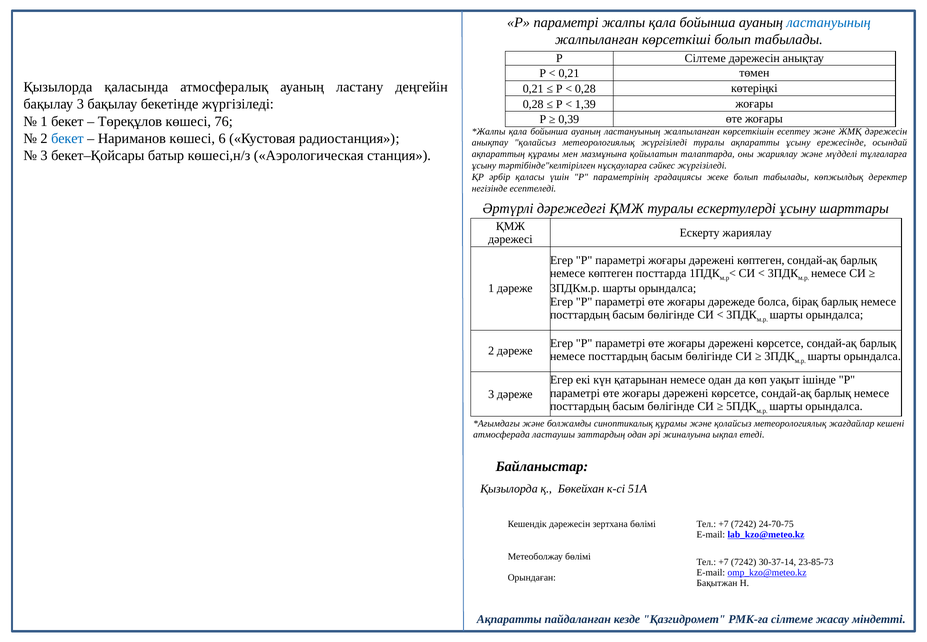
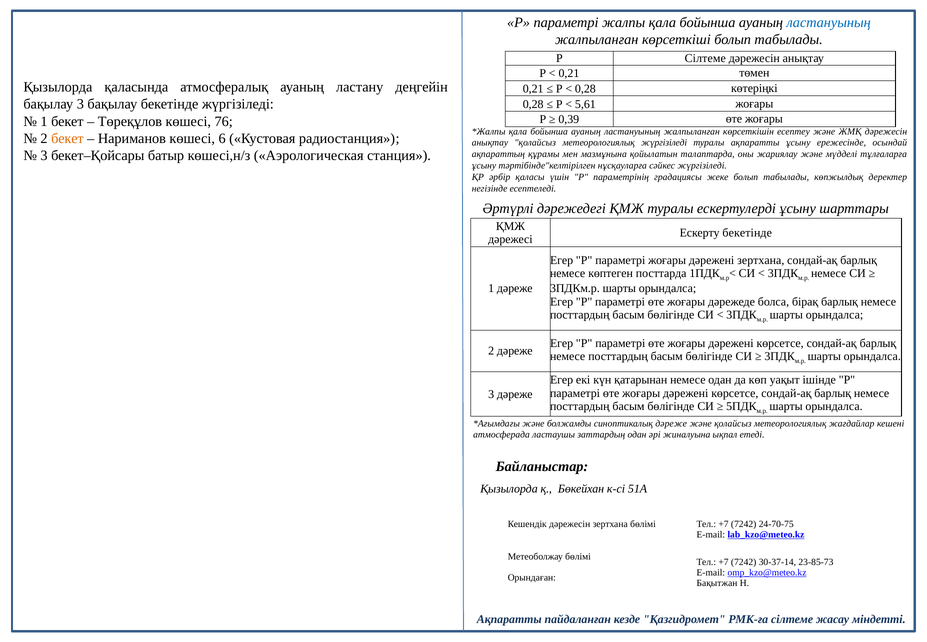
1,39: 1,39 -> 5,61
бекет at (67, 138) colour: blue -> orange
Ескерту жариялау: жариялау -> бекетінде
дәрежені көптеген: көптеген -> зертхана
синоптикалық құрамы: құрамы -> дәреже
